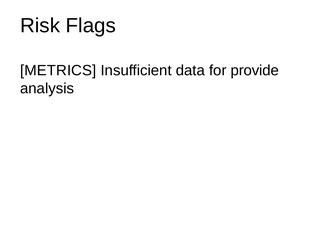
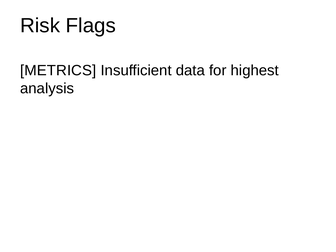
provide: provide -> highest
